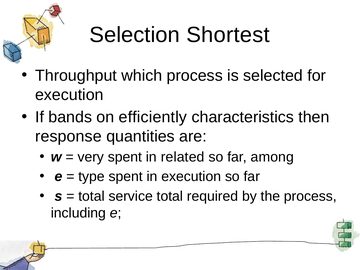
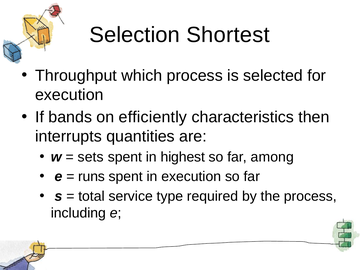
response: response -> interrupts
very: very -> sets
related: related -> highest
type: type -> runs
service total: total -> type
